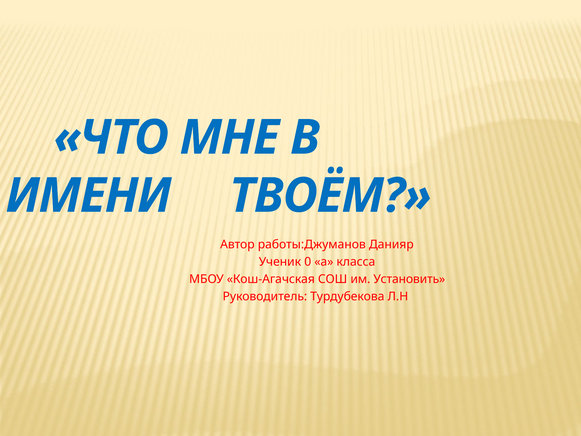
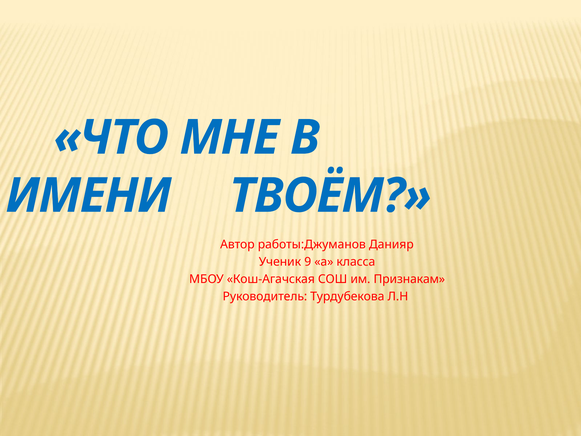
0: 0 -> 9
Установить: Установить -> Признакам
